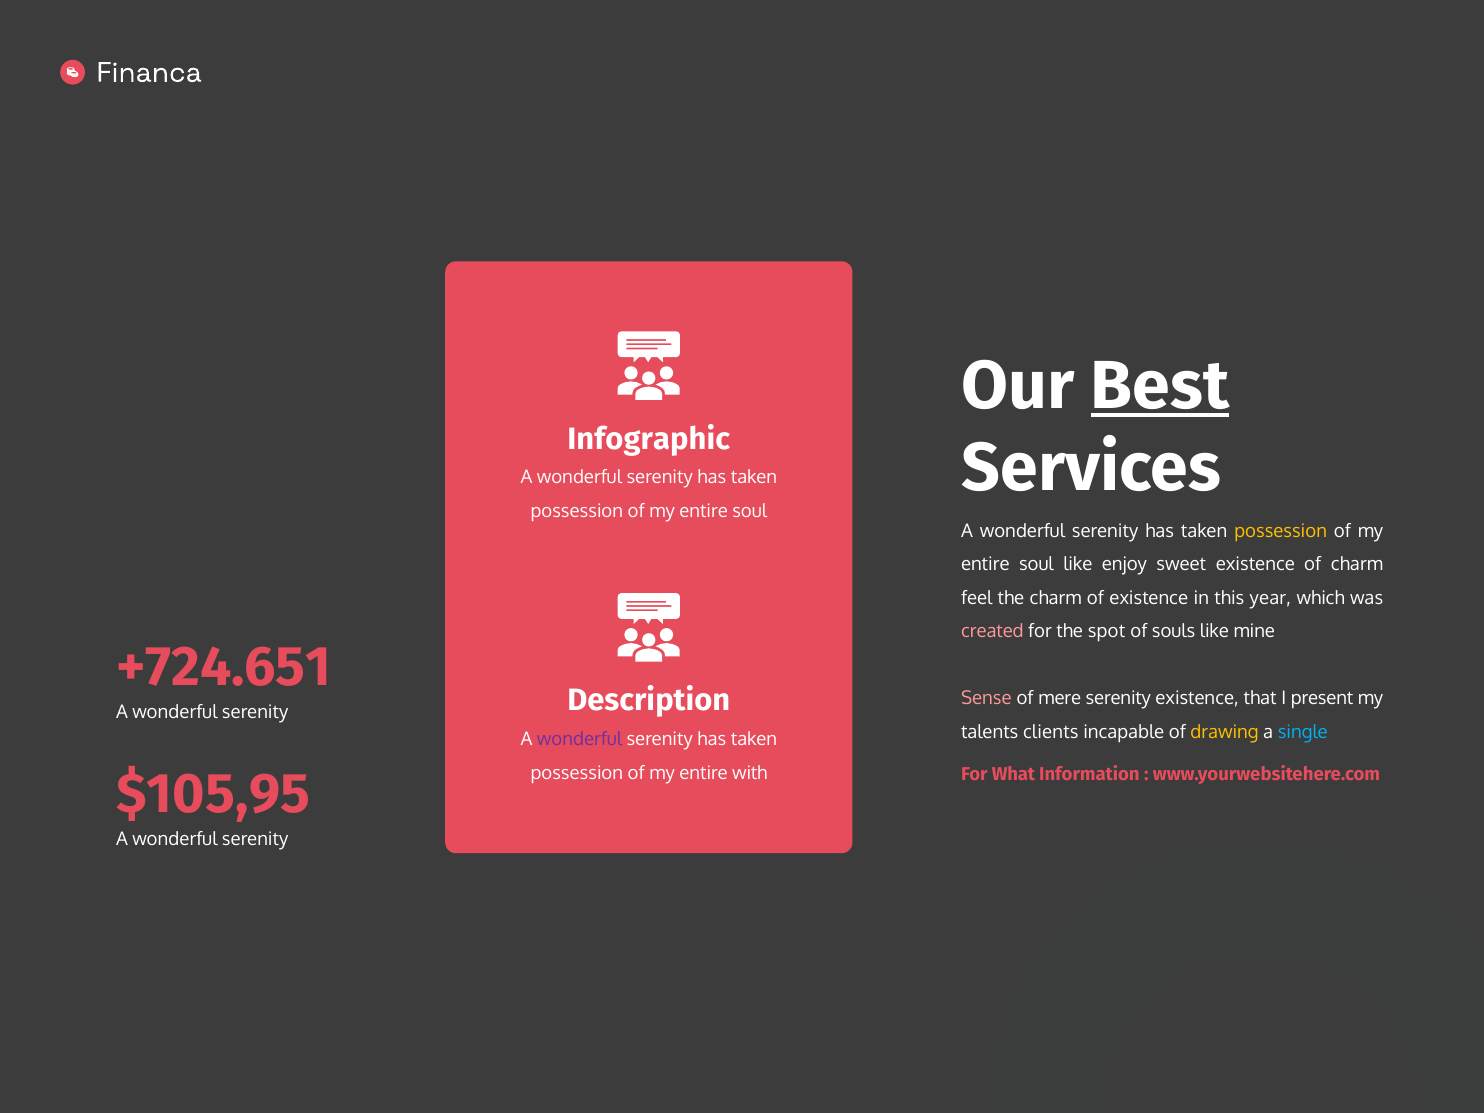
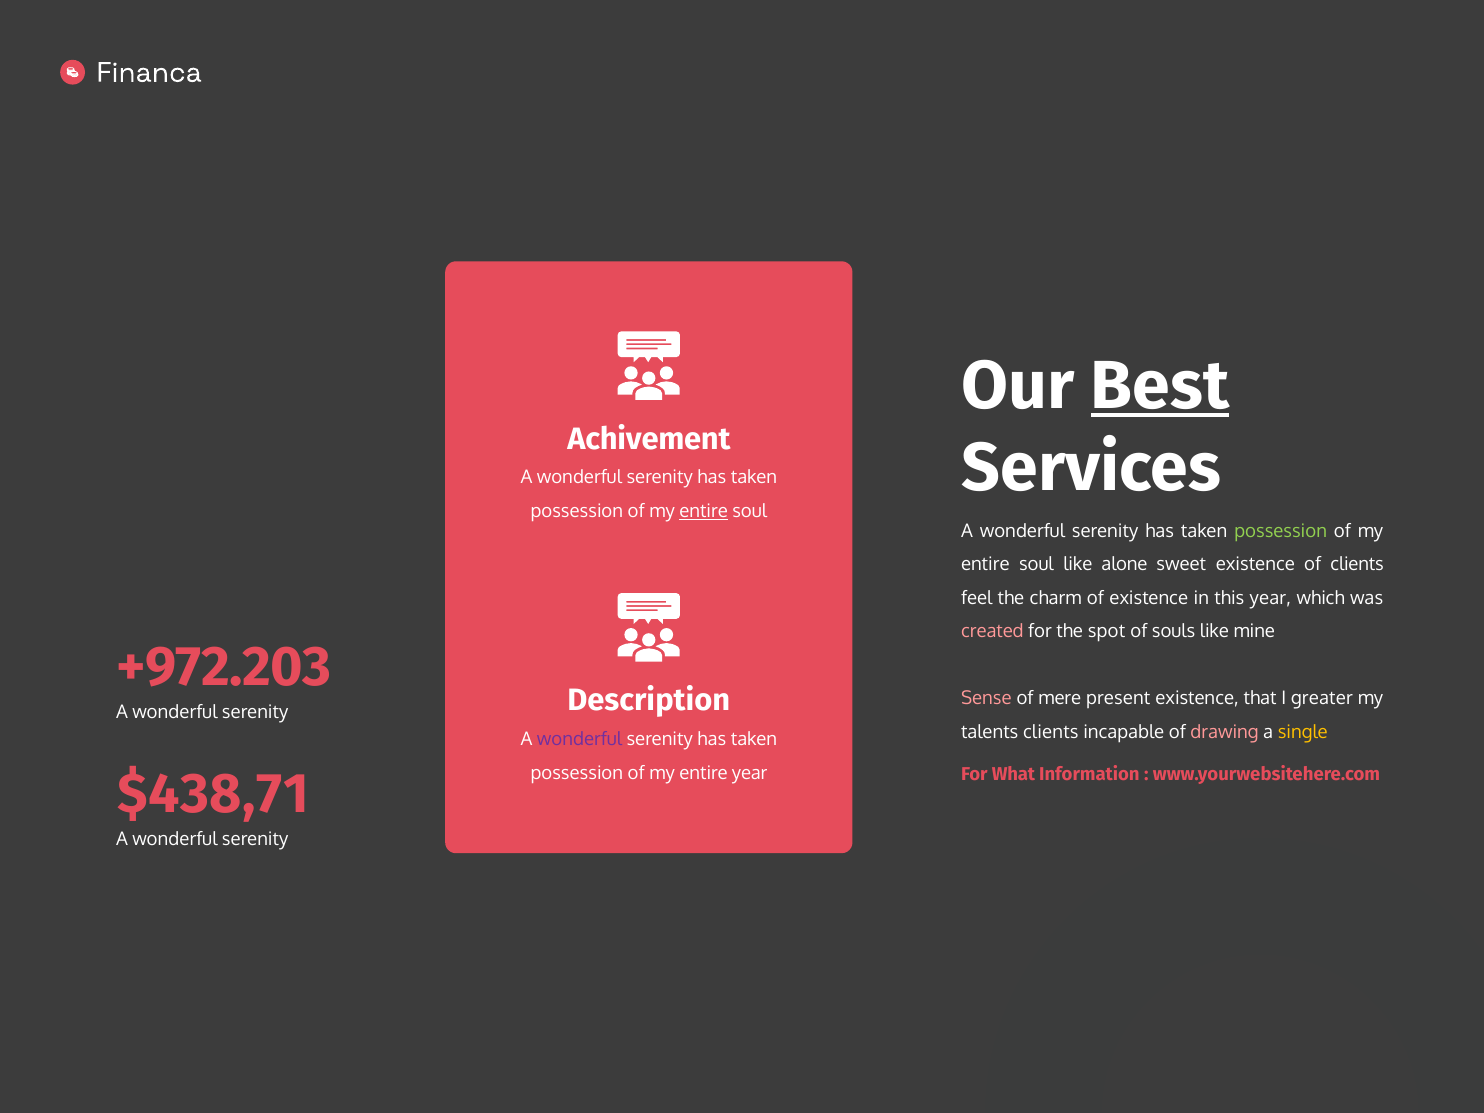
Infographic: Infographic -> Achivement
entire at (704, 511) underline: none -> present
possession at (1281, 531) colour: yellow -> light green
enjoy: enjoy -> alone
of charm: charm -> clients
+724.651: +724.651 -> +972.203
mere serenity: serenity -> present
present: present -> greater
drawing colour: yellow -> pink
single colour: light blue -> yellow
entire with: with -> year
$105,95: $105,95 -> $438,71
